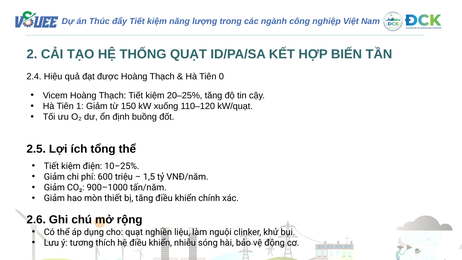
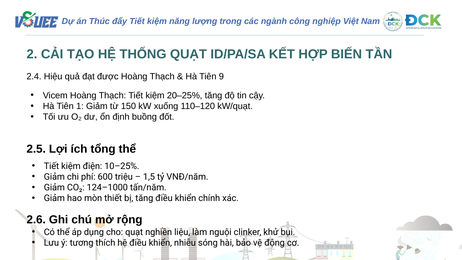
0: 0 -> 9
900–1000: 900–1000 -> 124–1000
